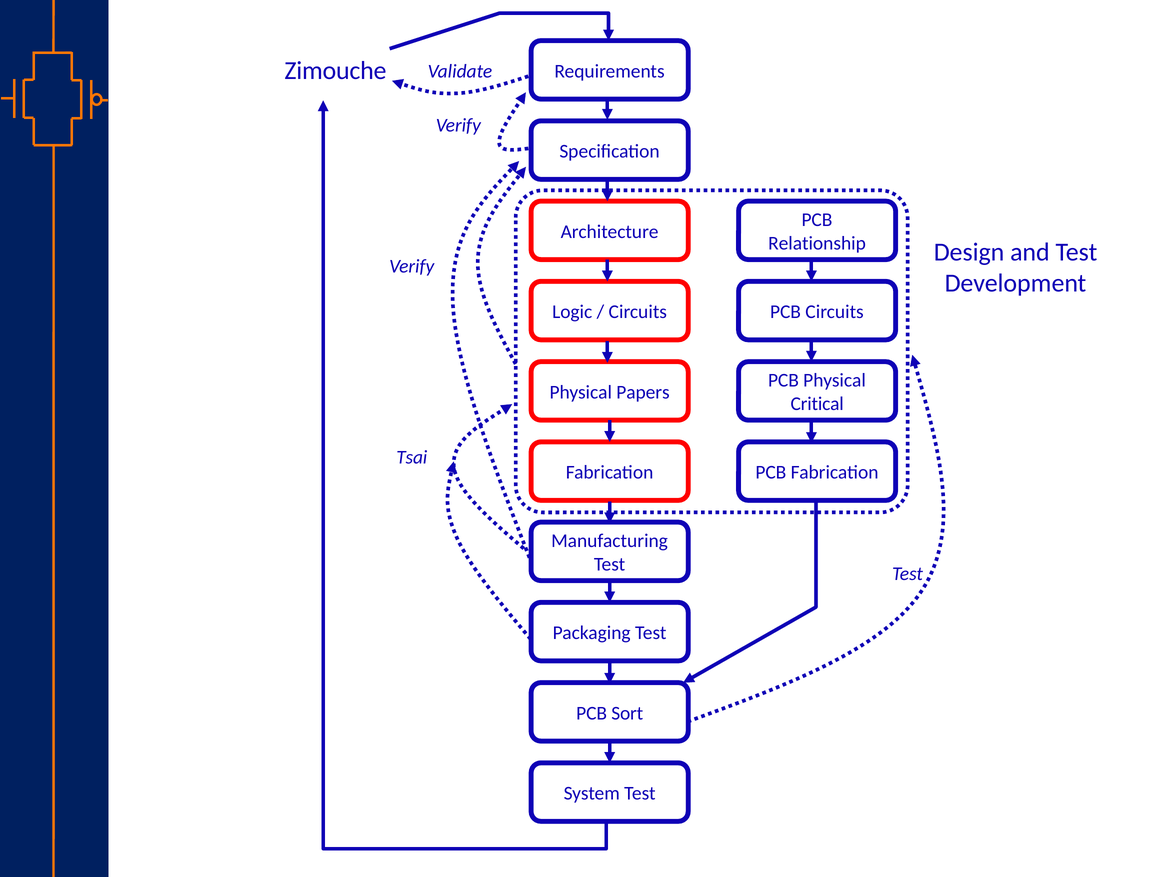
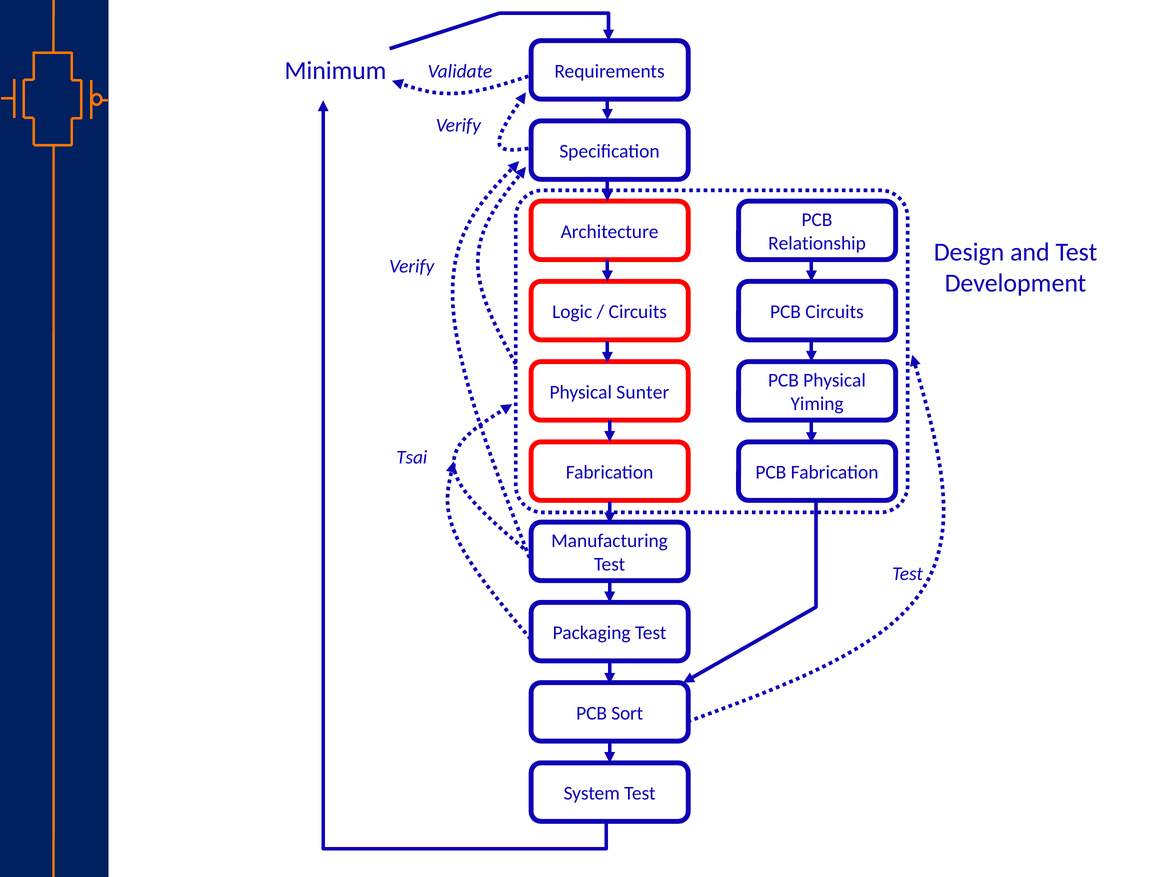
Zimouche: Zimouche -> Minimum
Papers: Papers -> Sunter
Critical: Critical -> Yiming
